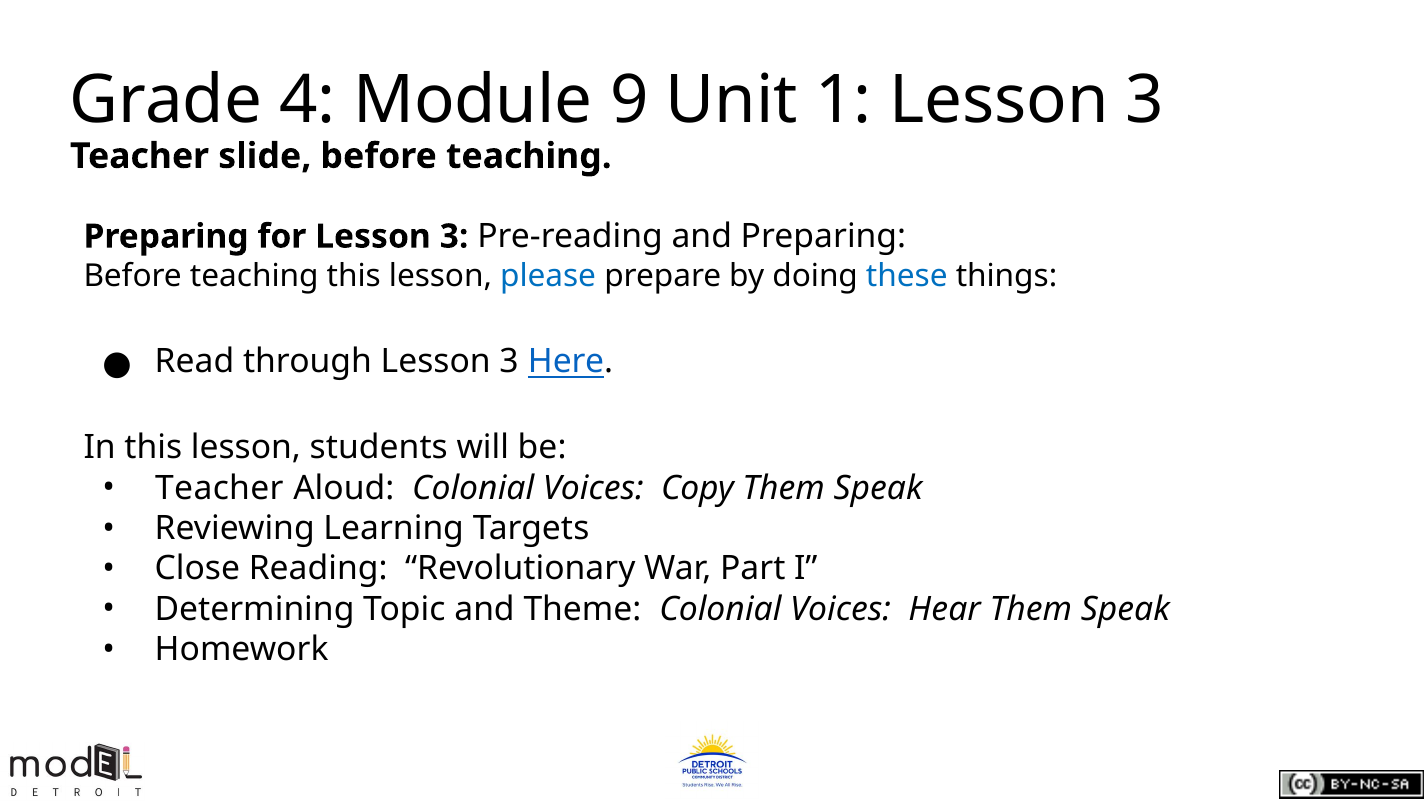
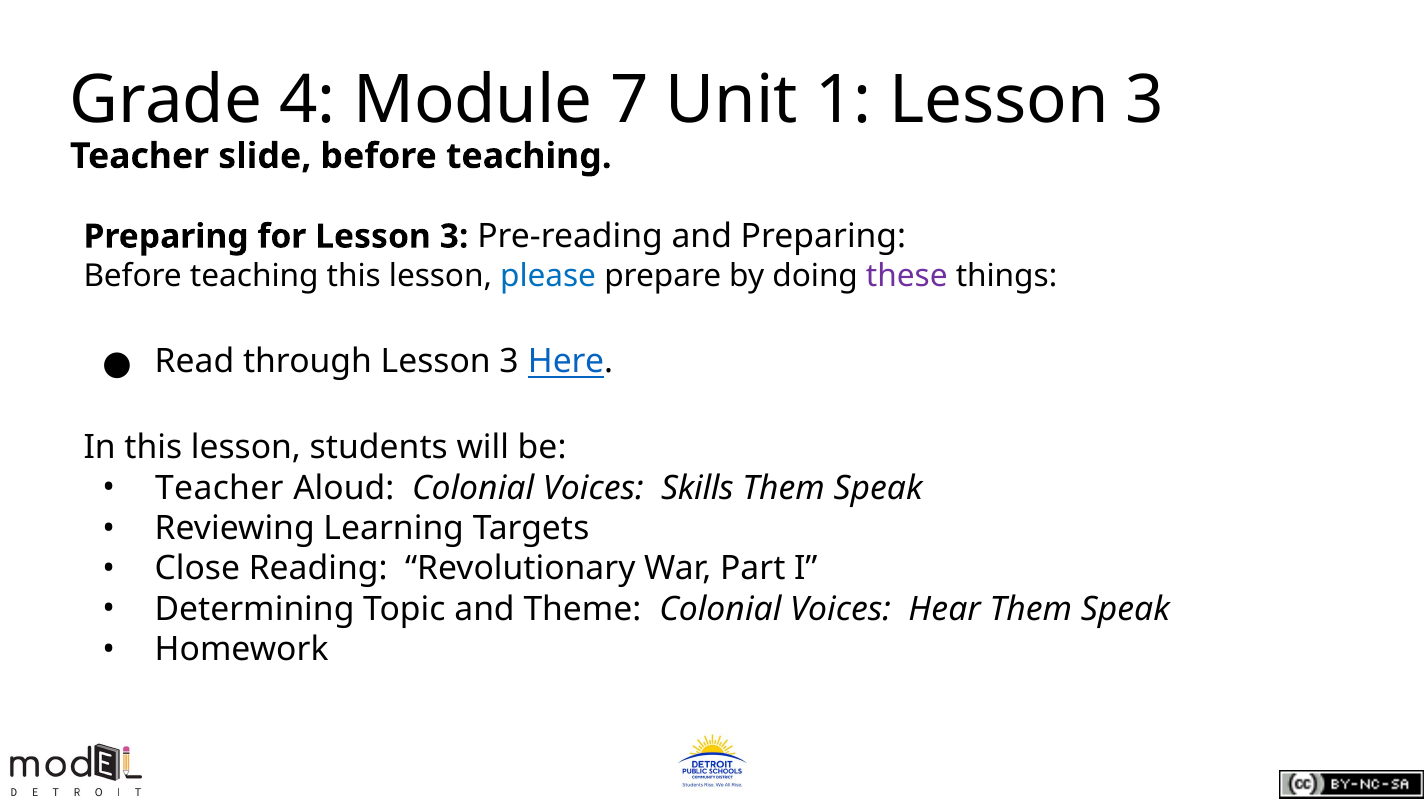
9: 9 -> 7
these colour: blue -> purple
Copy: Copy -> Skills
